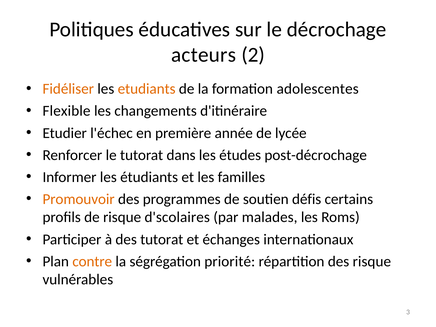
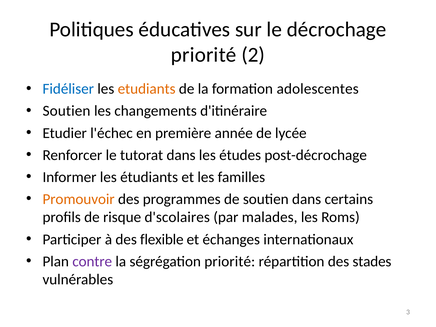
acteurs at (204, 55): acteurs -> priorité
Fidéliser colour: orange -> blue
Flexible at (67, 111): Flexible -> Soutien
soutien défis: défis -> dans
des tutorat: tutorat -> flexible
contre colour: orange -> purple
des risque: risque -> stades
